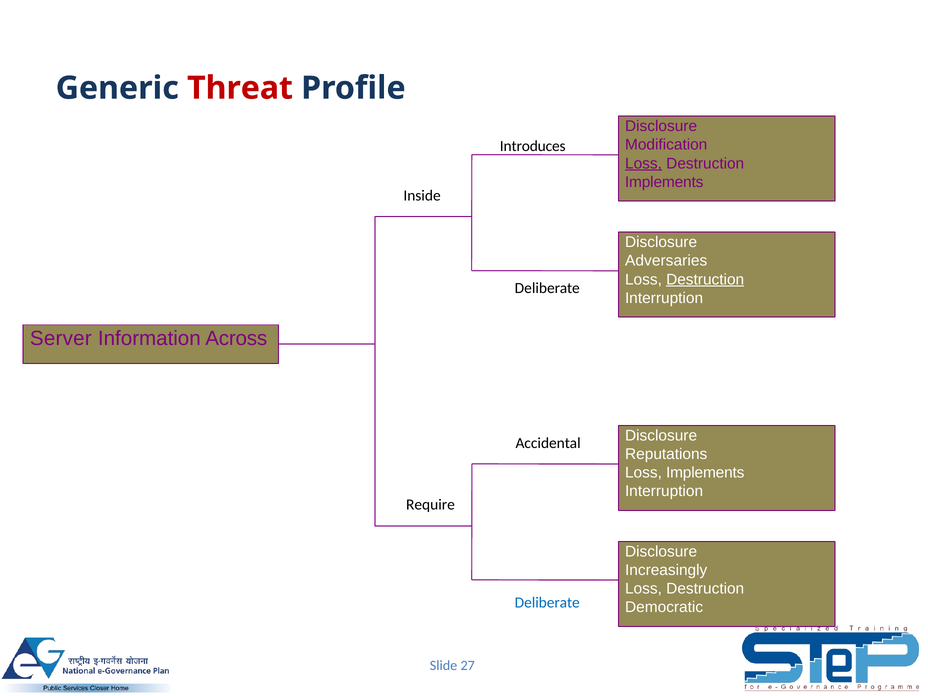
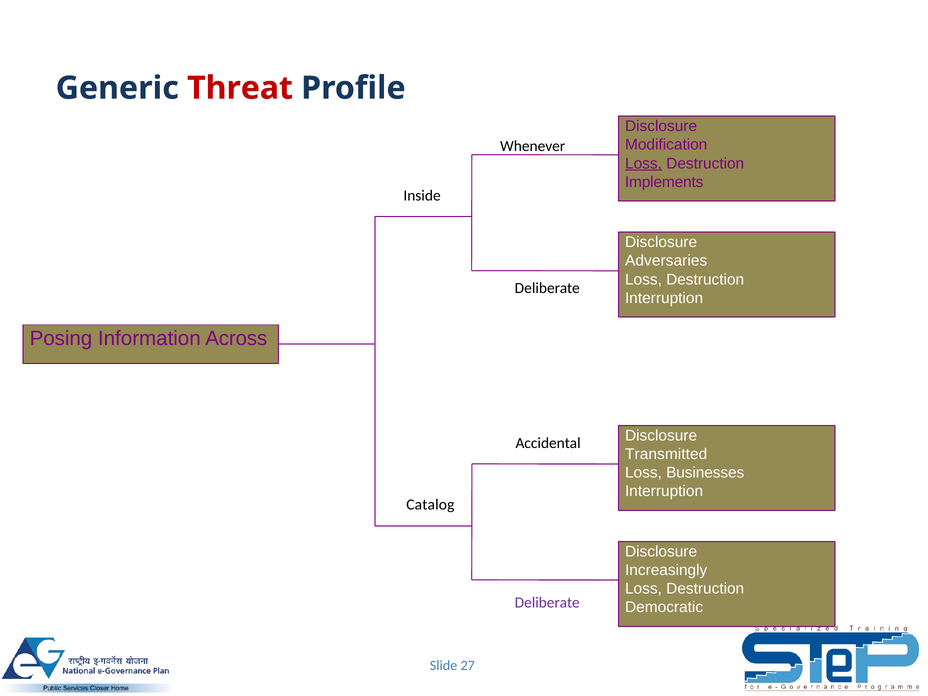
Introduces: Introduces -> Whenever
Destruction at (705, 279) underline: present -> none
Server: Server -> Posing
Reputations: Reputations -> Transmitted
Loss Implements: Implements -> Businesses
Require: Require -> Catalog
Deliberate at (547, 603) colour: blue -> purple
